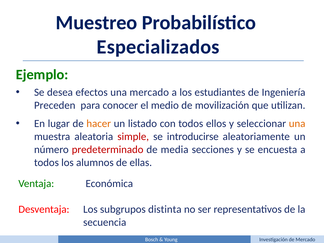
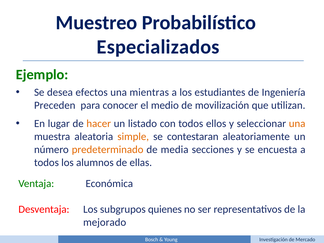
una mercado: mercado -> mientras
simple colour: red -> orange
introducirse: introducirse -> contestaran
predeterminado colour: red -> orange
distinta: distinta -> quienes
secuencia: secuencia -> mejorado
